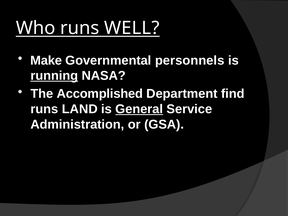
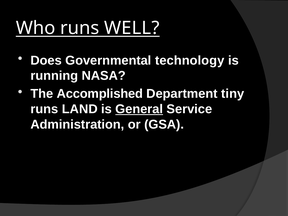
Make: Make -> Does
personnels: personnels -> technology
running underline: present -> none
find: find -> tiny
